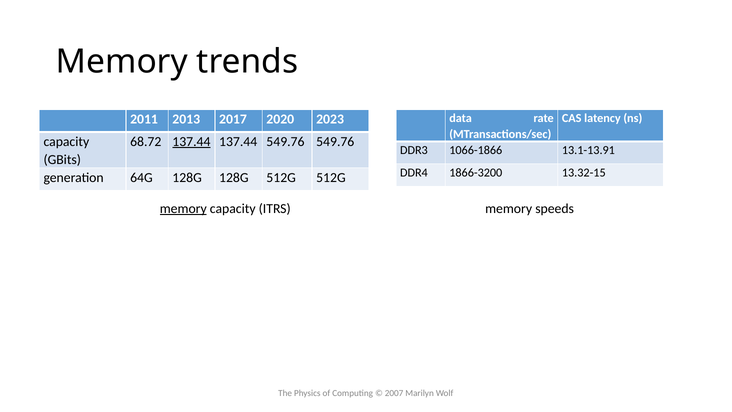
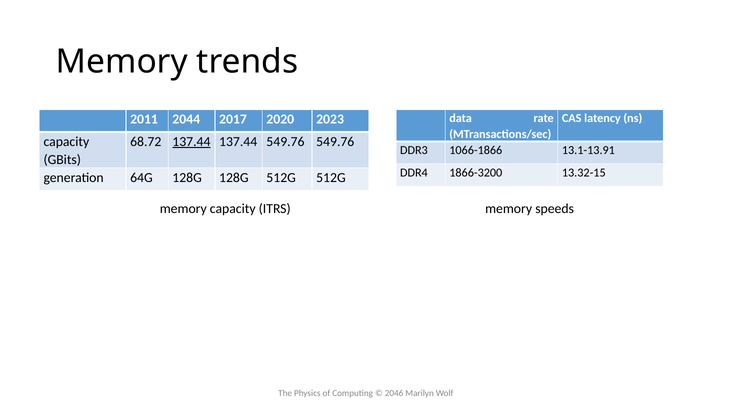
2013: 2013 -> 2044
memory at (183, 208) underline: present -> none
2007: 2007 -> 2046
